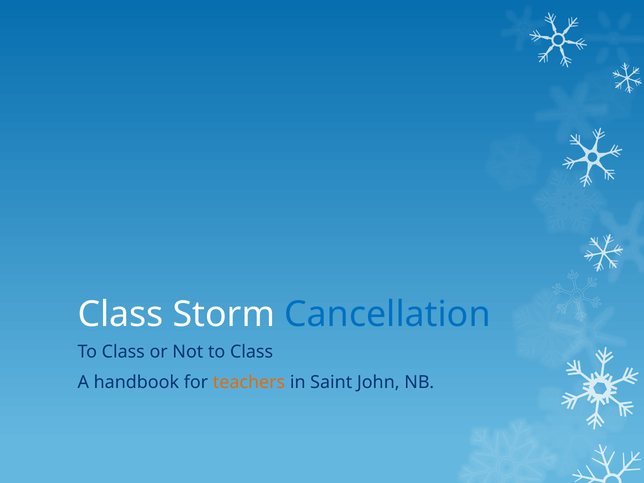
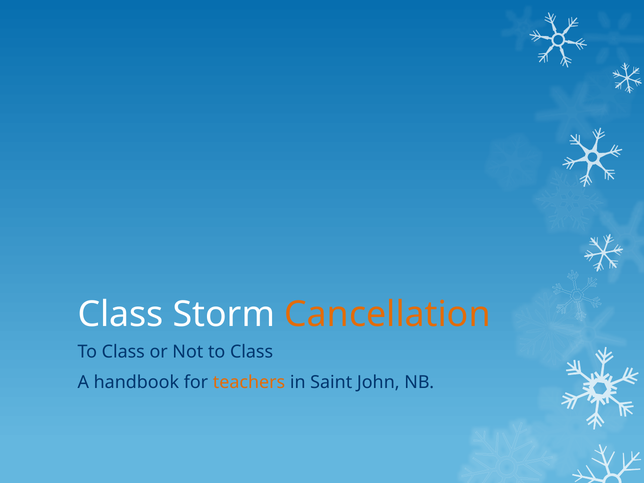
Cancellation colour: blue -> orange
